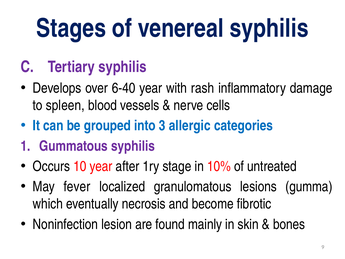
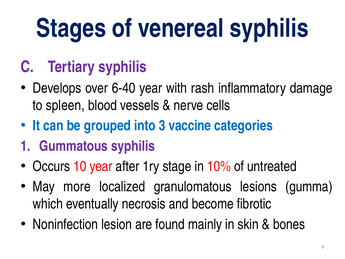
allergic: allergic -> vaccine
fever: fever -> more
